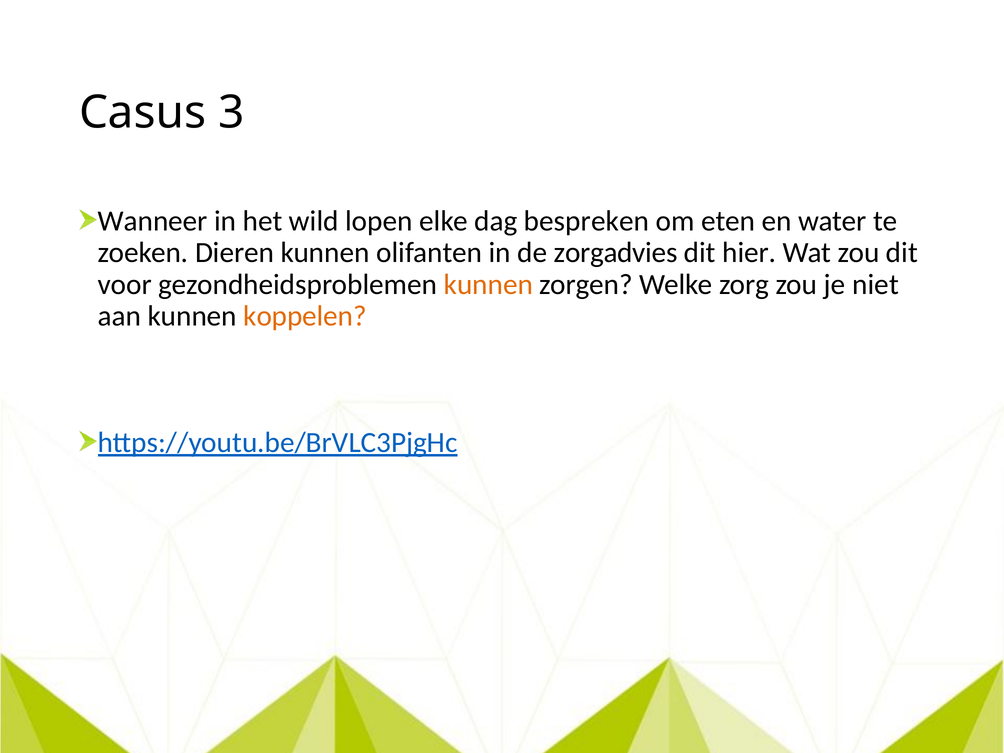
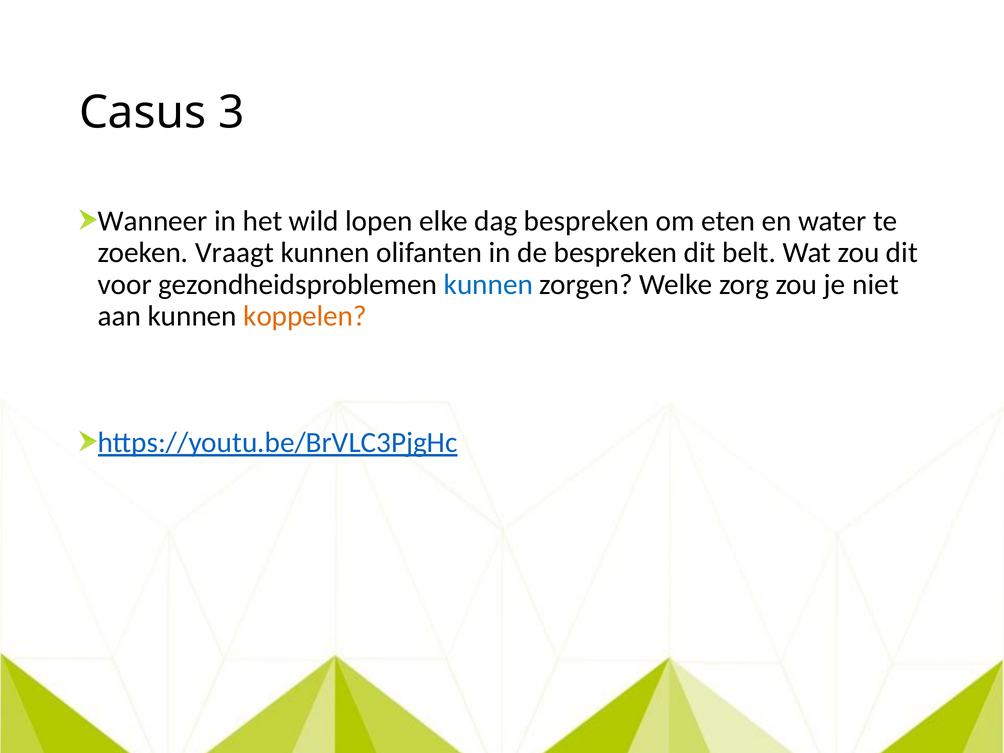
Dieren: Dieren -> Vraagt
de zorgadvies: zorgadvies -> bespreken
hier: hier -> belt
kunnen at (488, 284) colour: orange -> blue
